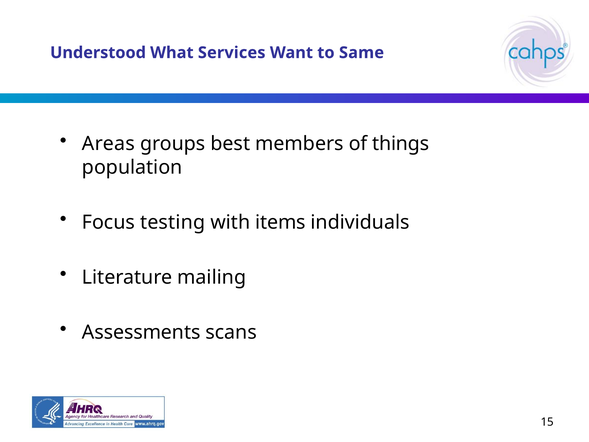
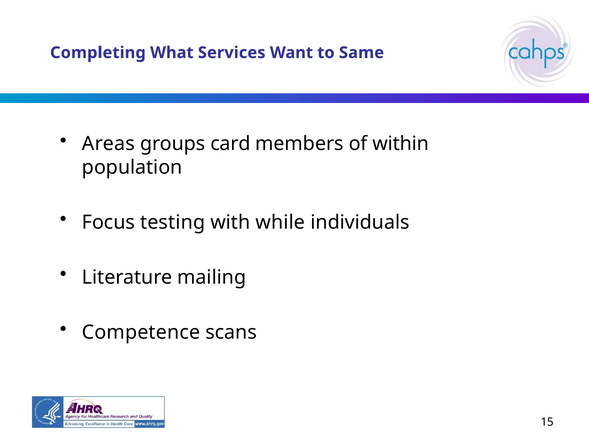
Understood: Understood -> Completing
best: best -> card
things: things -> within
items: items -> while
Assessments: Assessments -> Competence
